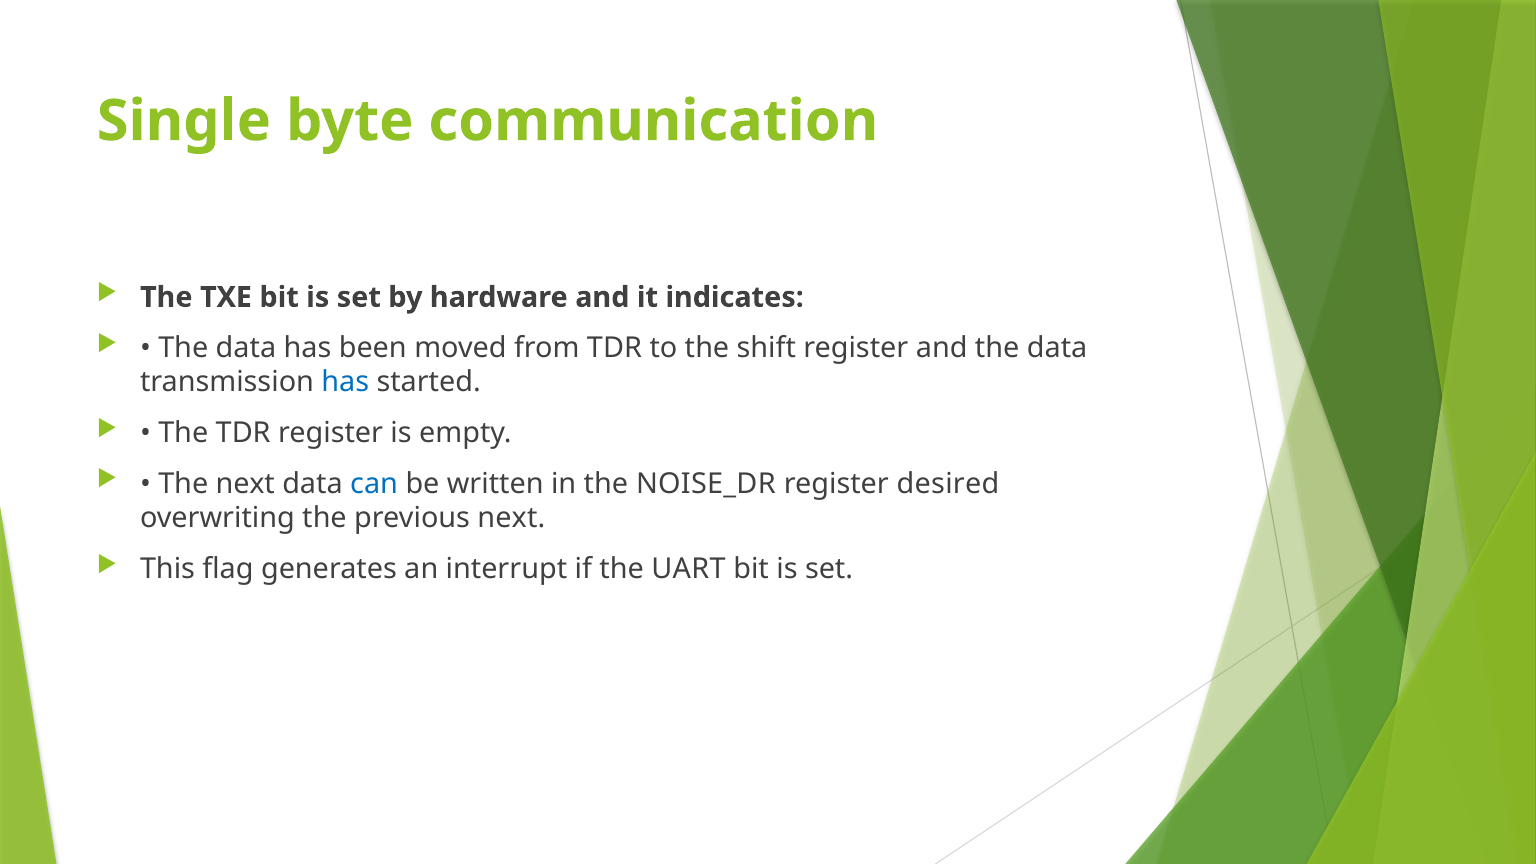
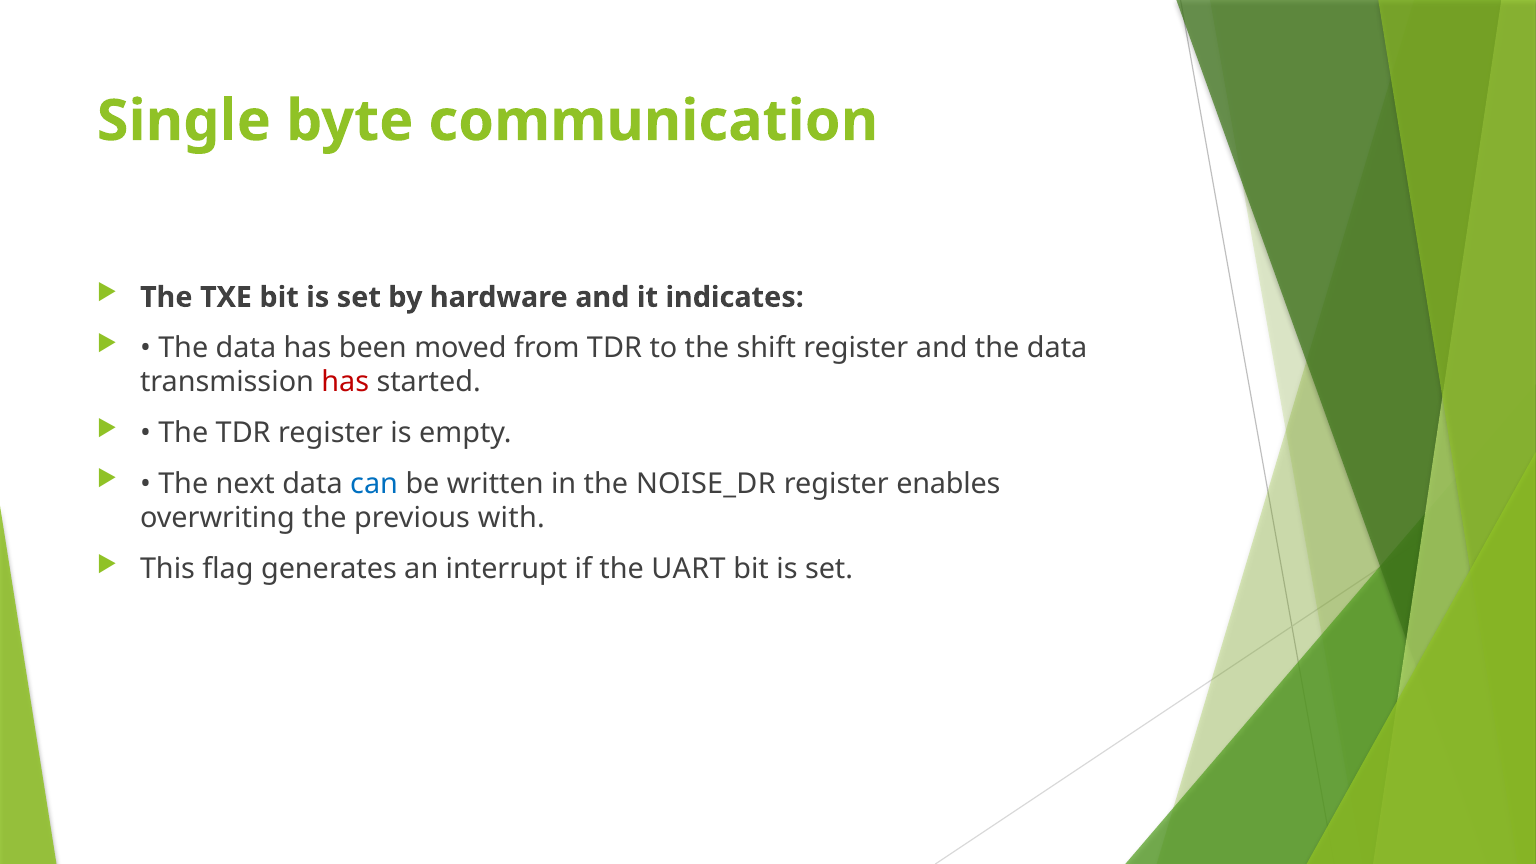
has at (345, 382) colour: blue -> red
desired: desired -> enables
previous next: next -> with
